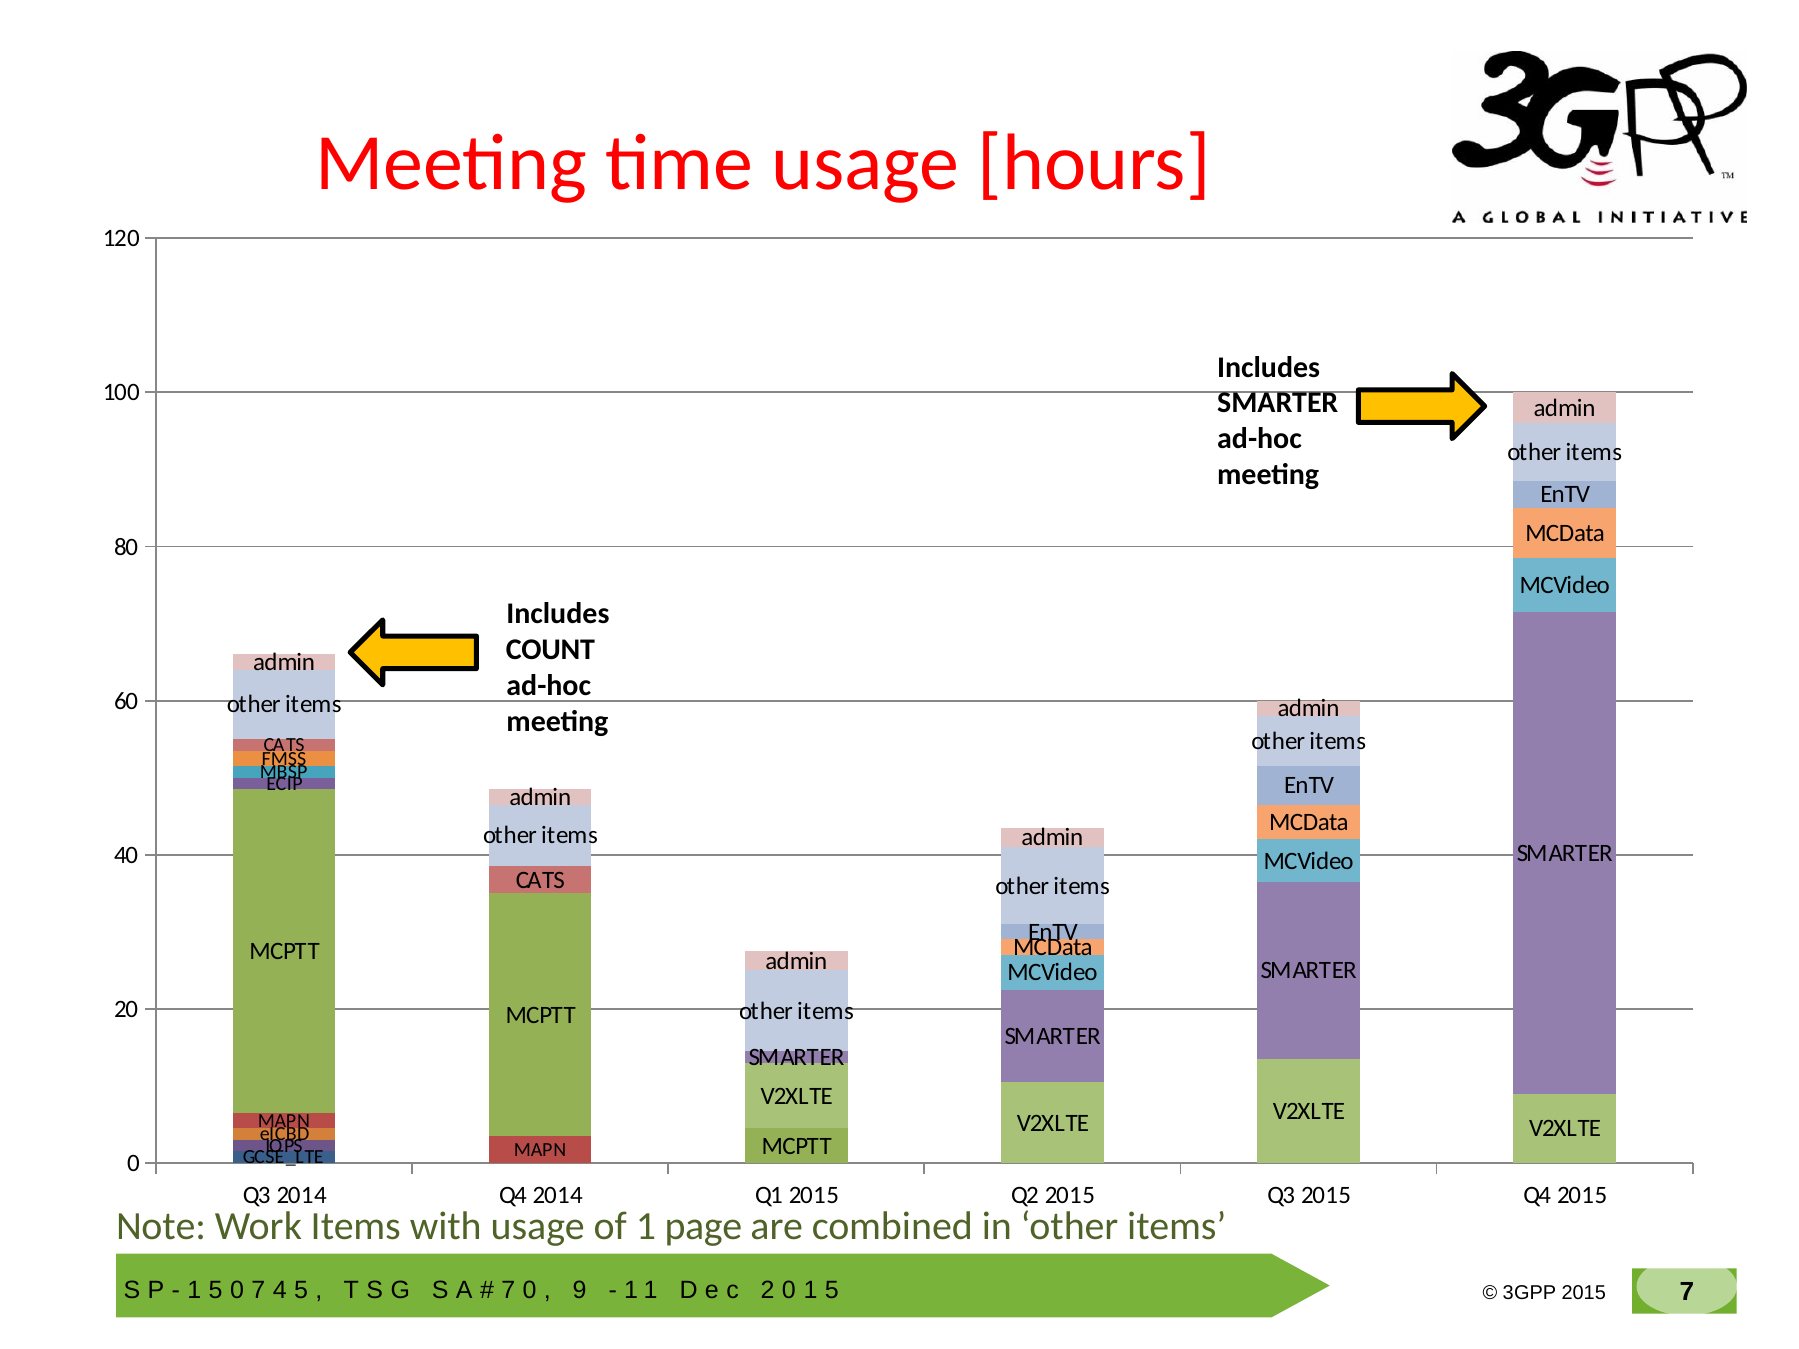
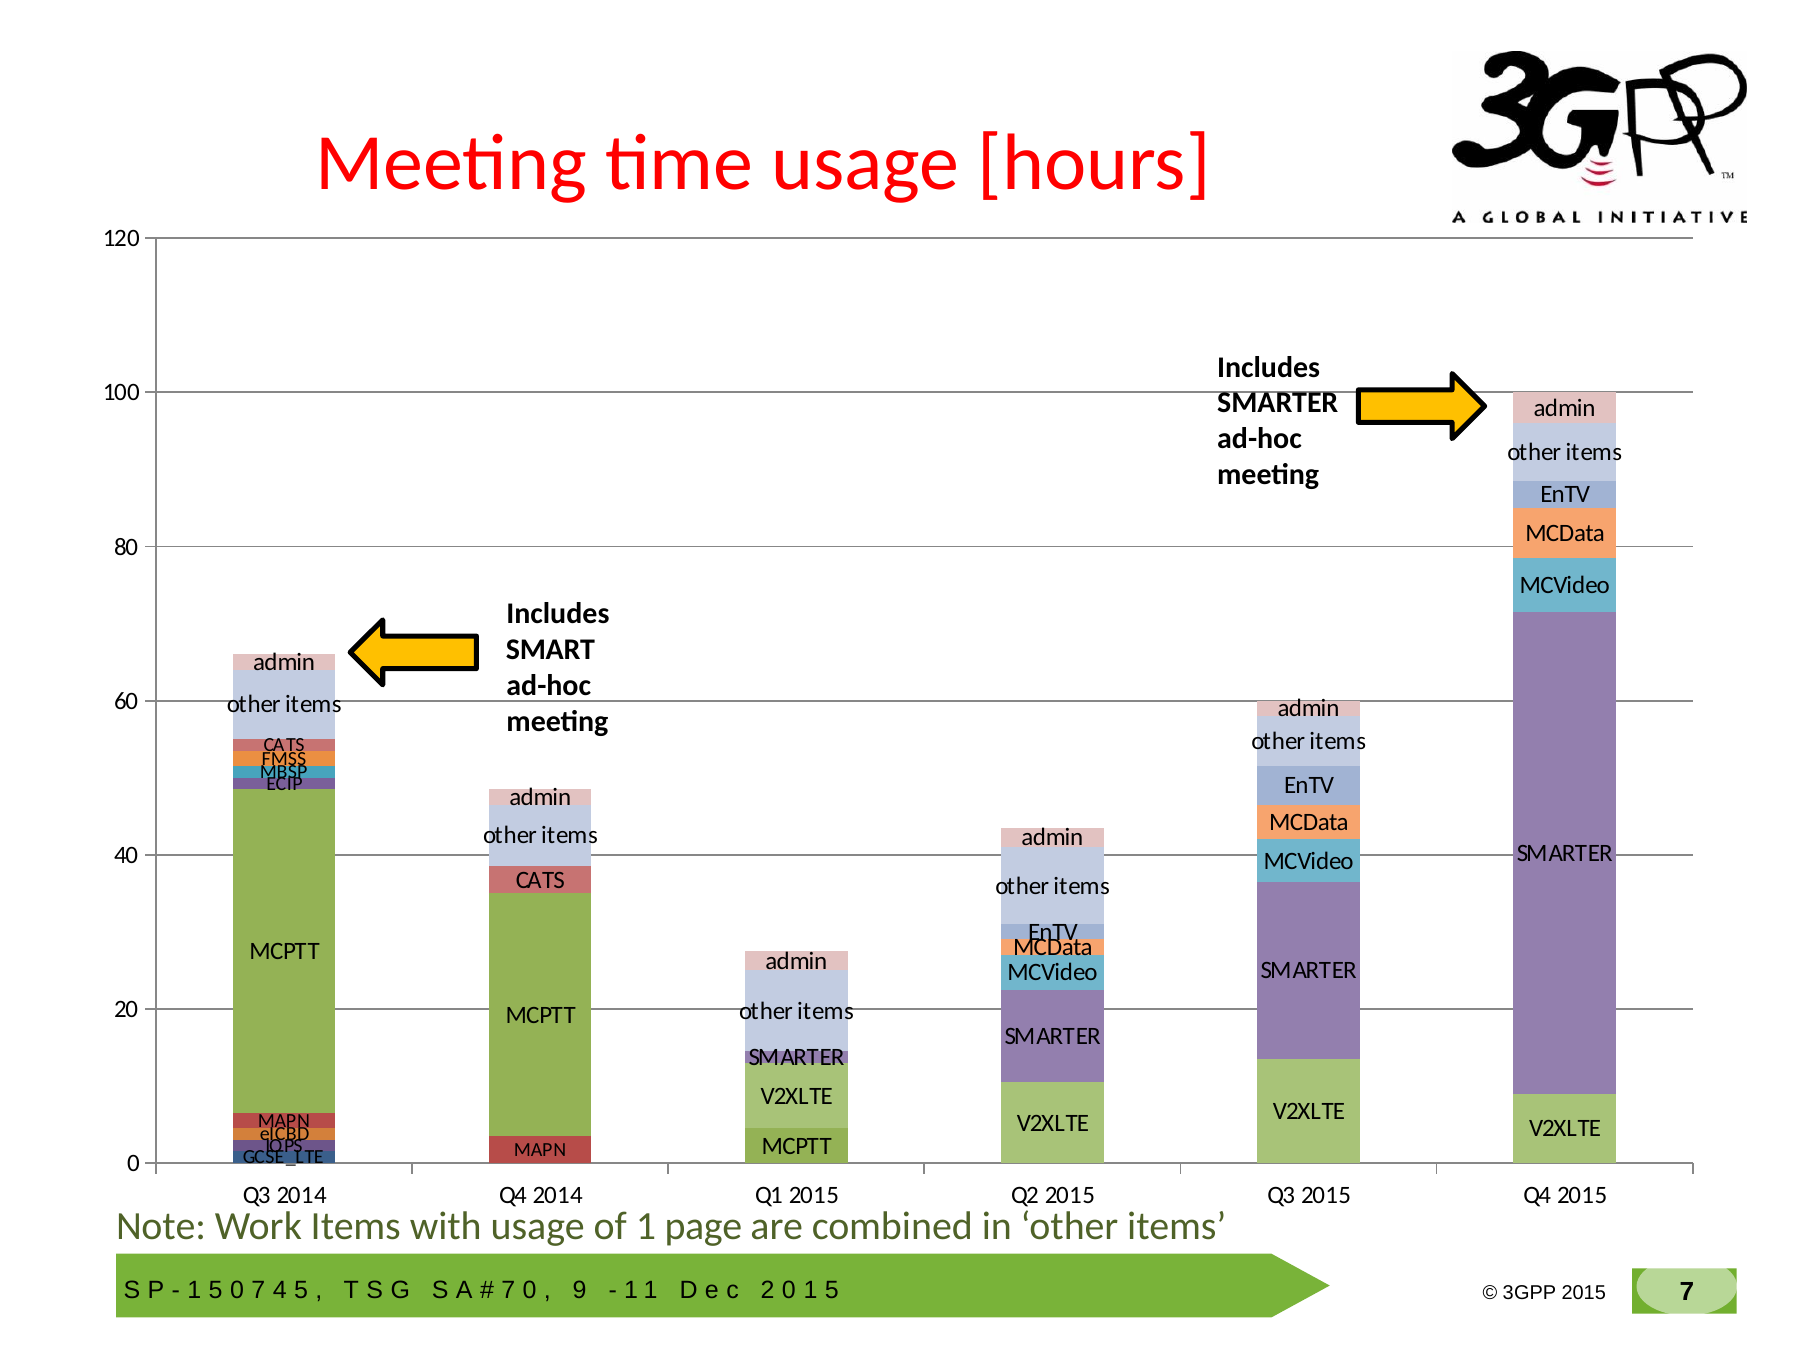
COUNT: COUNT -> SMART
